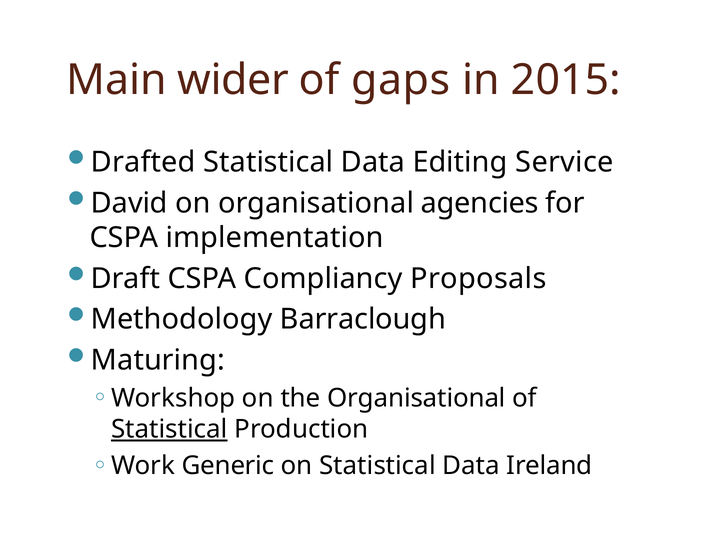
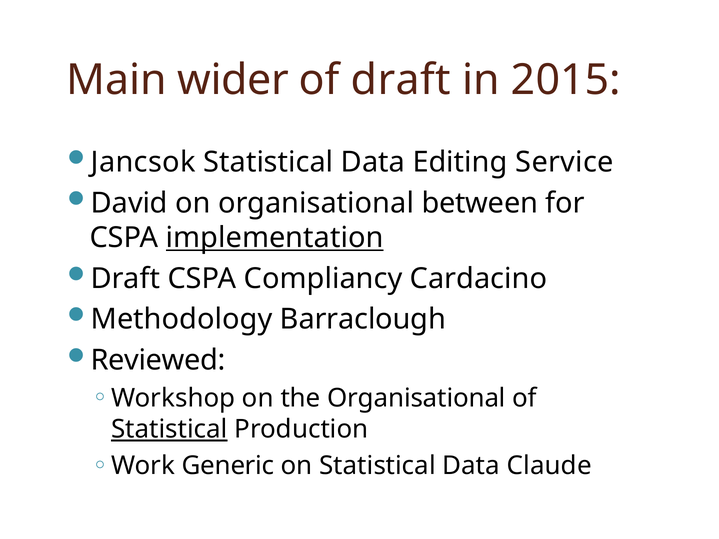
of gaps: gaps -> draft
Drafted: Drafted -> Jancsok
agencies: agencies -> between
implementation underline: none -> present
Proposals: Proposals -> Cardacino
Maturing: Maturing -> Reviewed
Ireland: Ireland -> Claude
